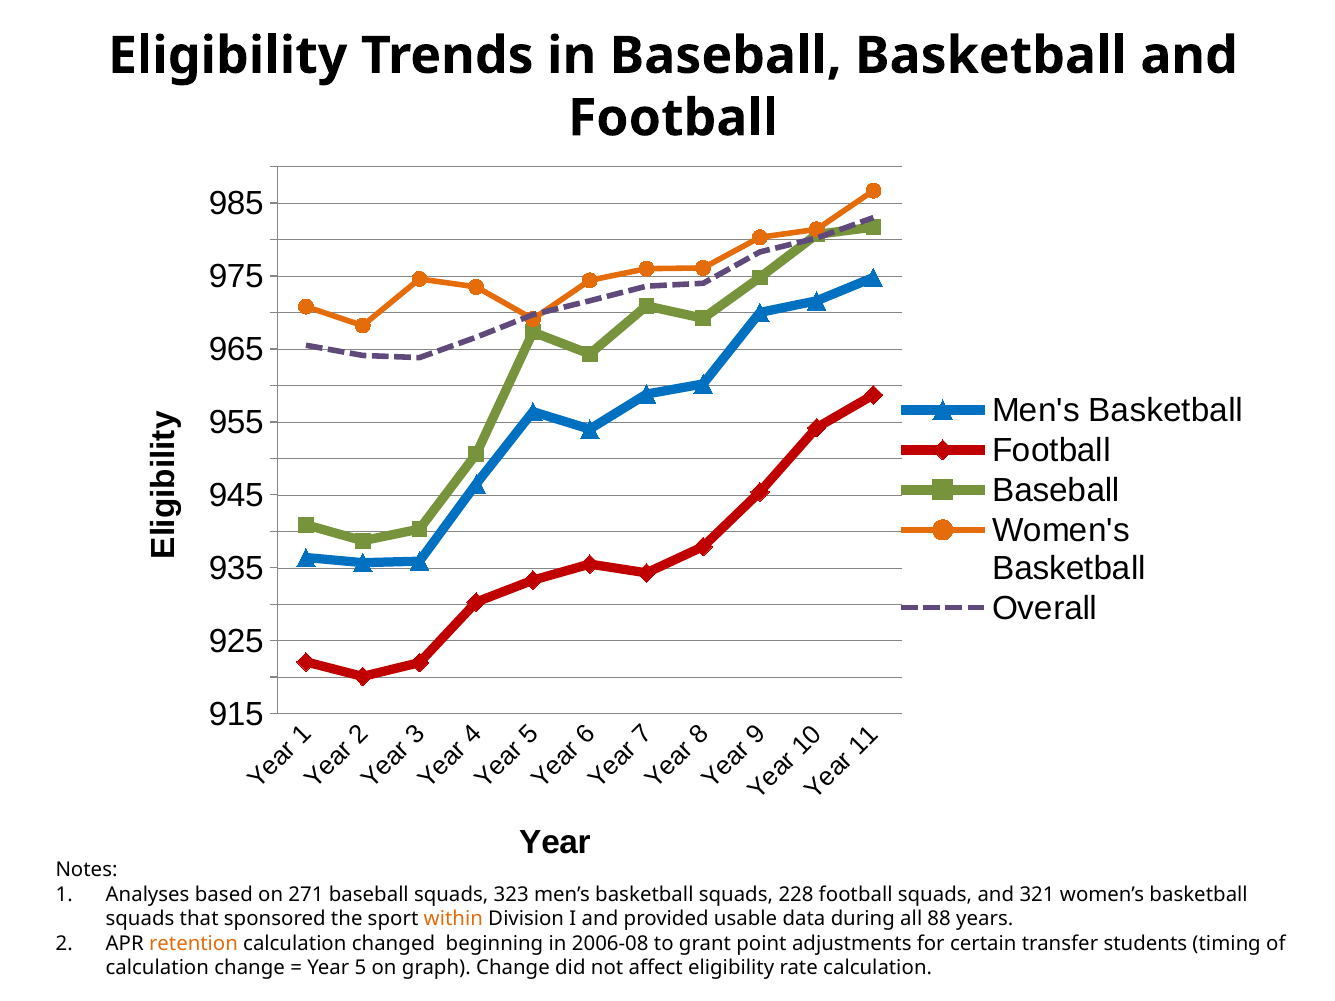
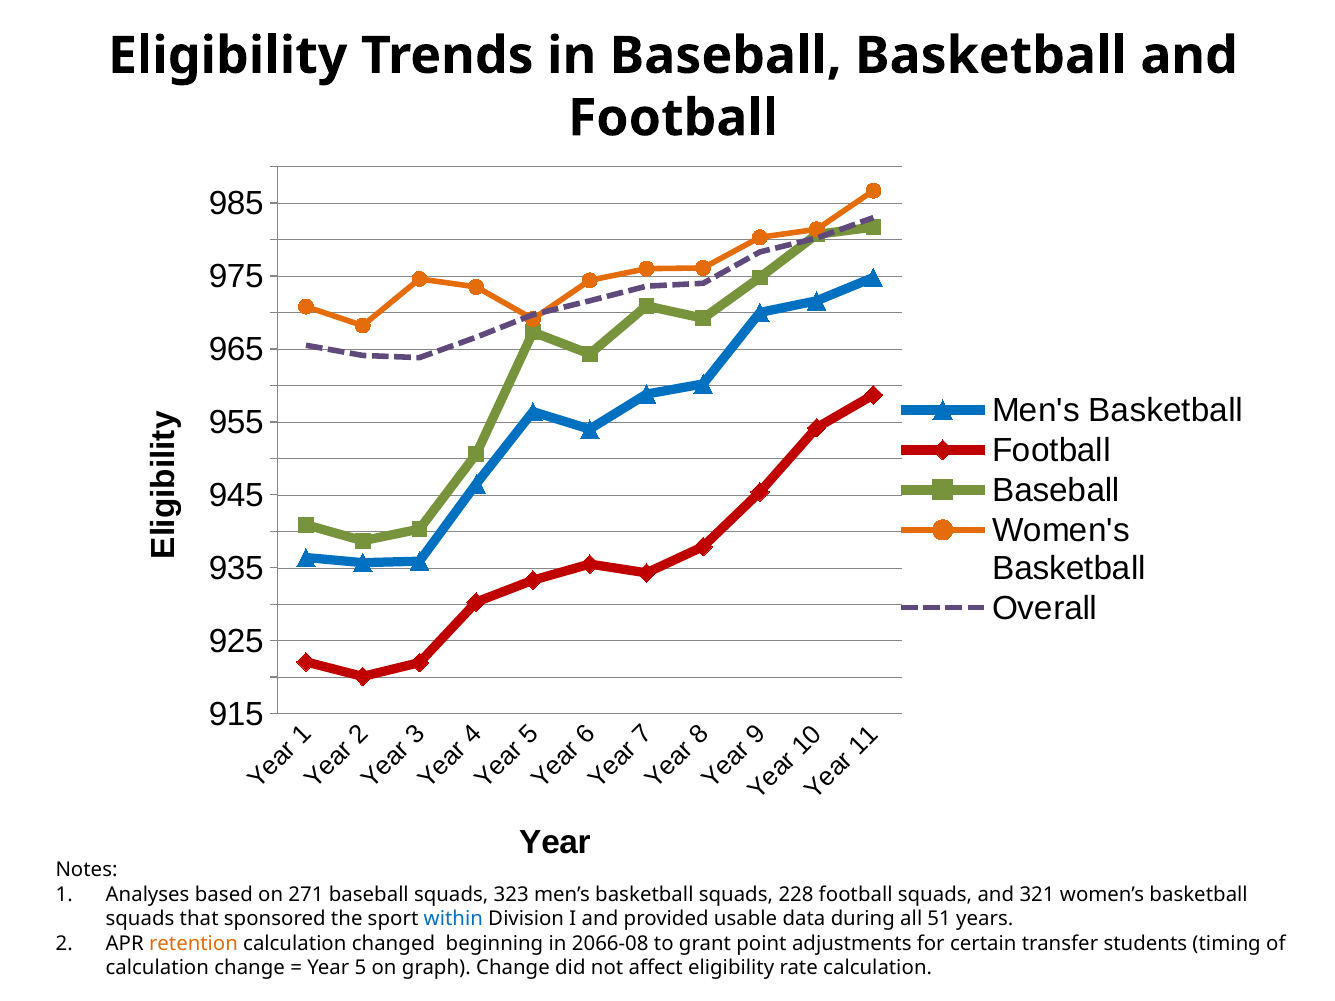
within colour: orange -> blue
88: 88 -> 51
2006-08: 2006-08 -> 2066-08
